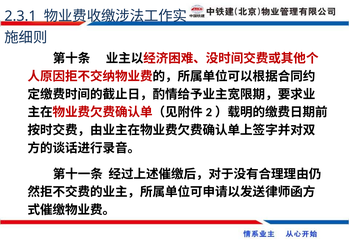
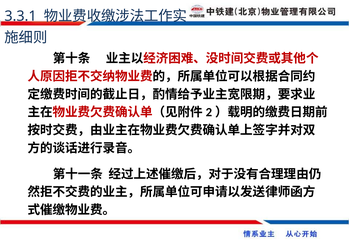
2.3.1: 2.3.1 -> 3.3.1
